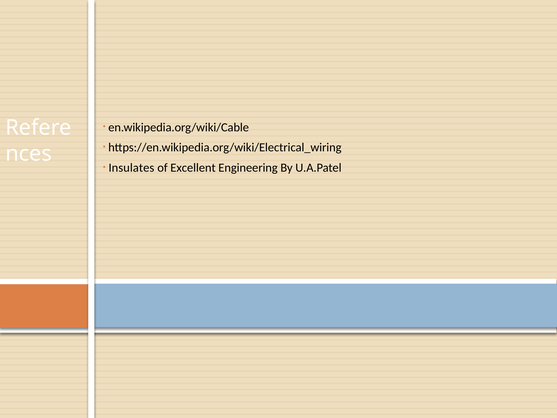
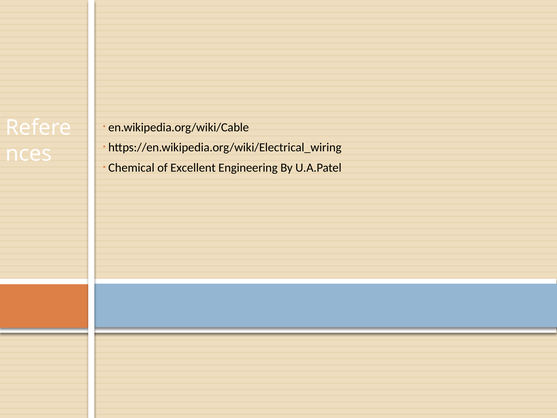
Insulates: Insulates -> Chemical
